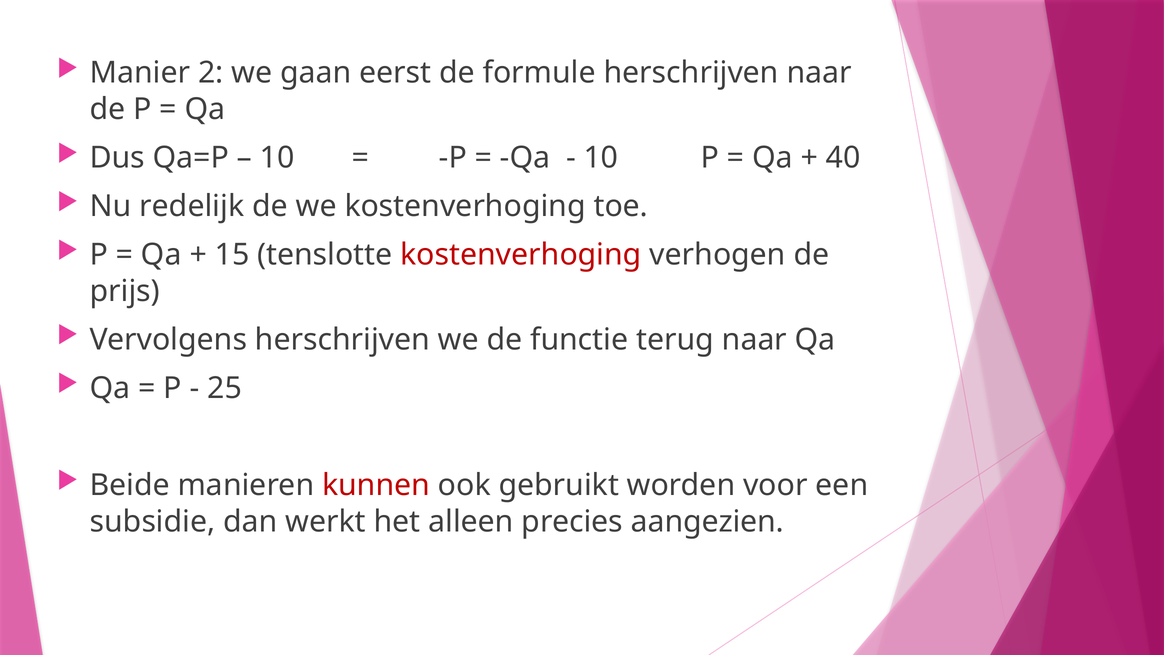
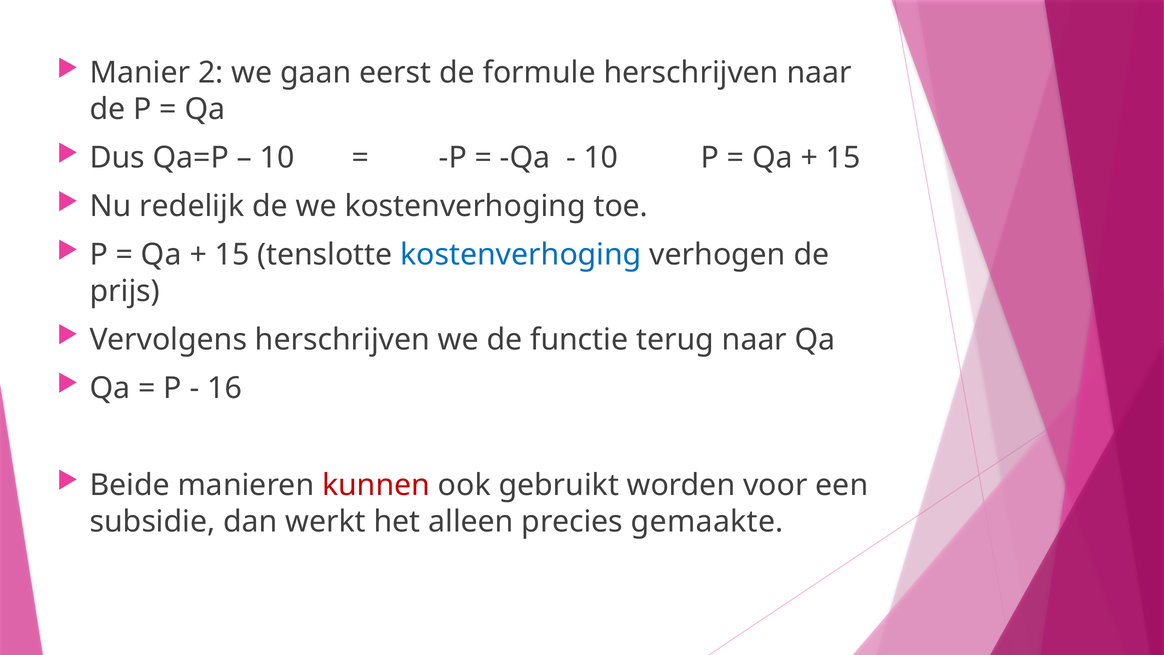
40 at (843, 158): 40 -> 15
kostenverhoging at (521, 255) colour: red -> blue
25: 25 -> 16
aangezien: aangezien -> gemaakte
